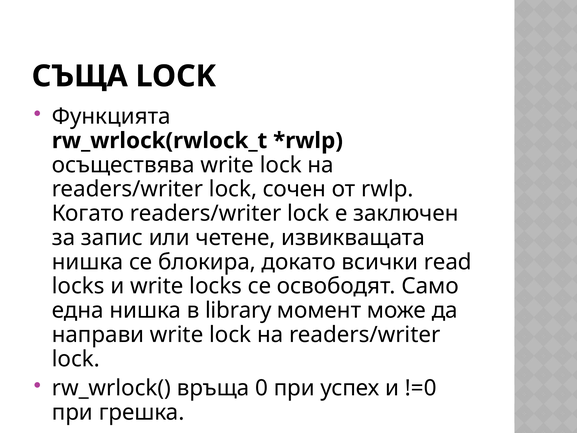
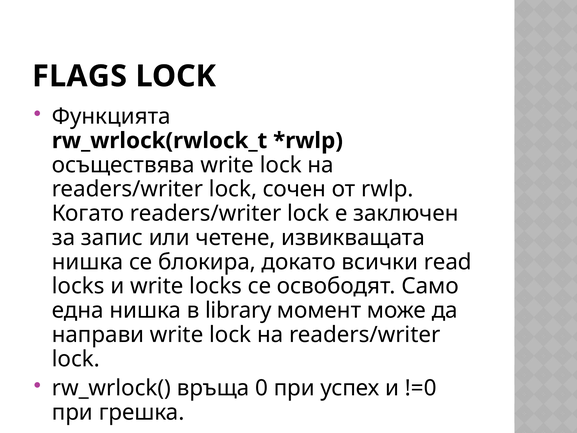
СЪЩА: СЪЩА -> FLAGS
